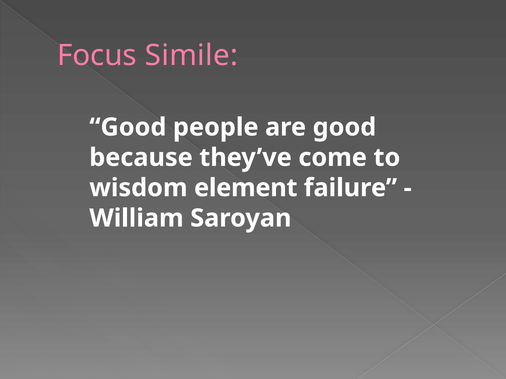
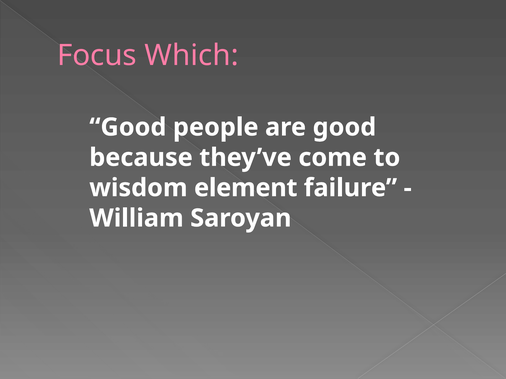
Simile: Simile -> Which
